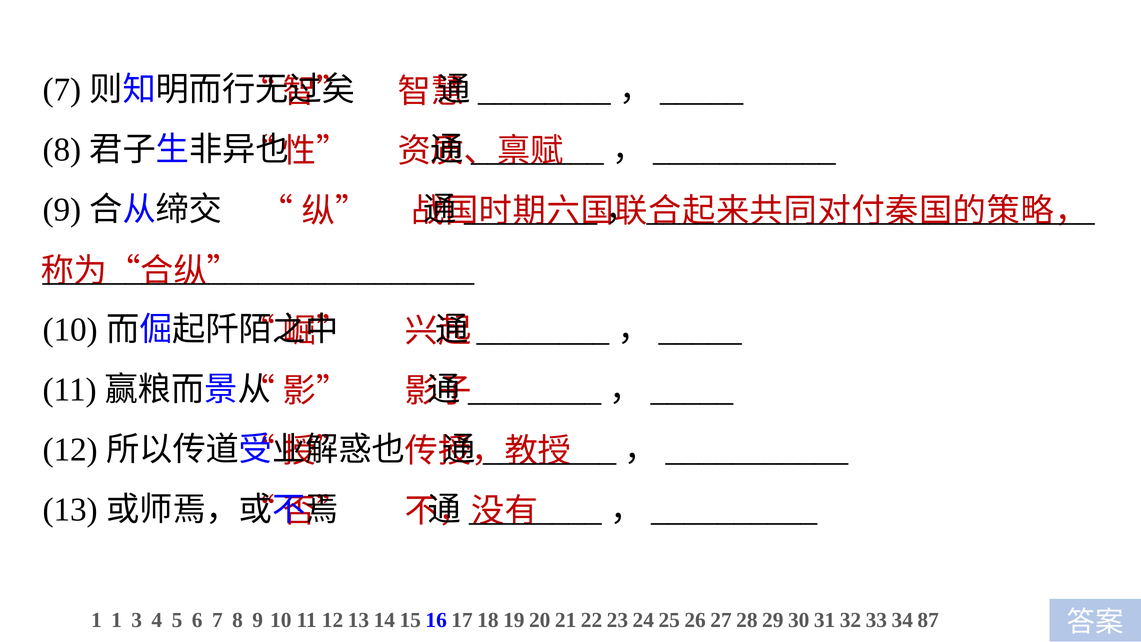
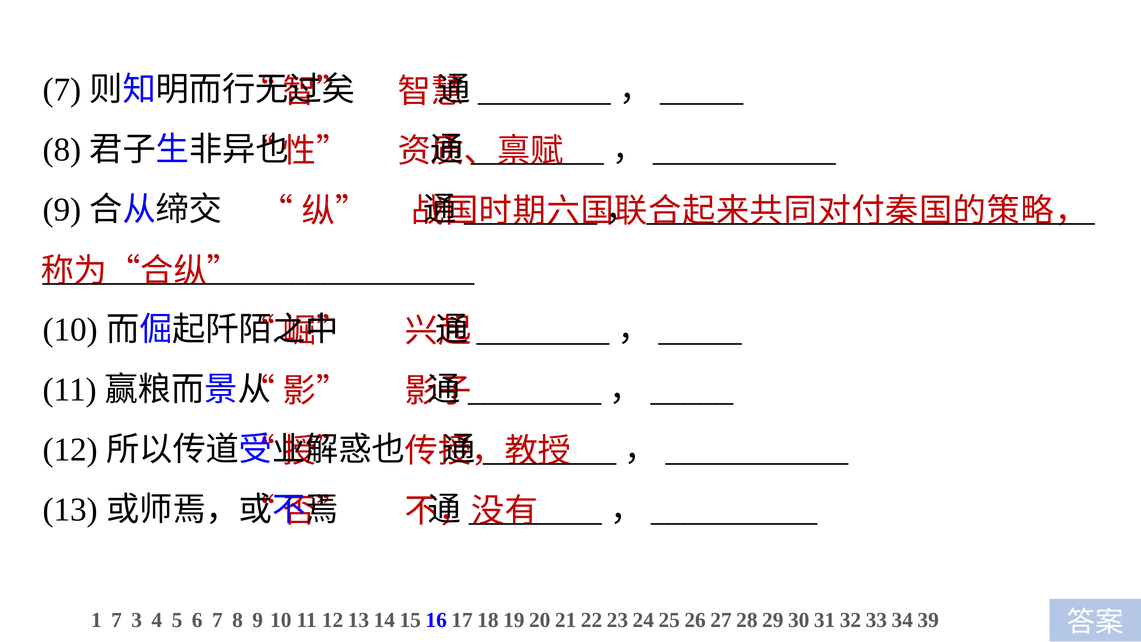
1 1: 1 -> 7
87: 87 -> 39
